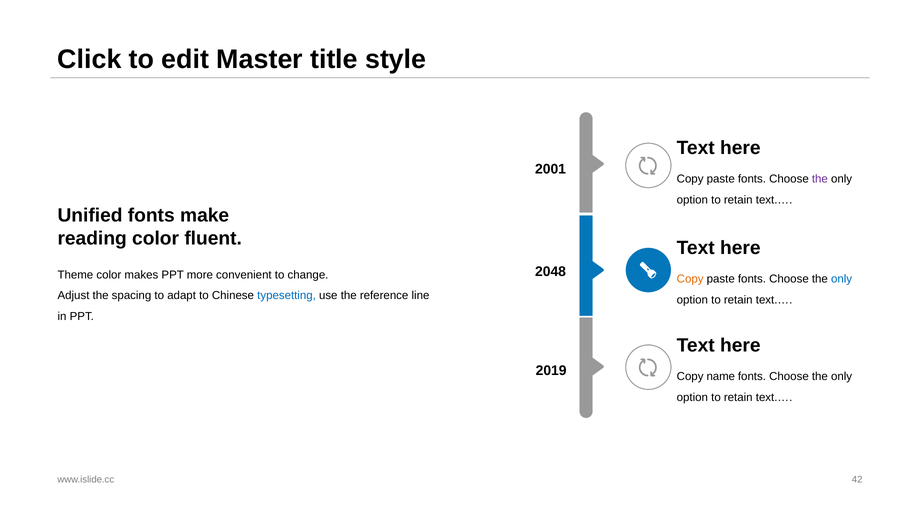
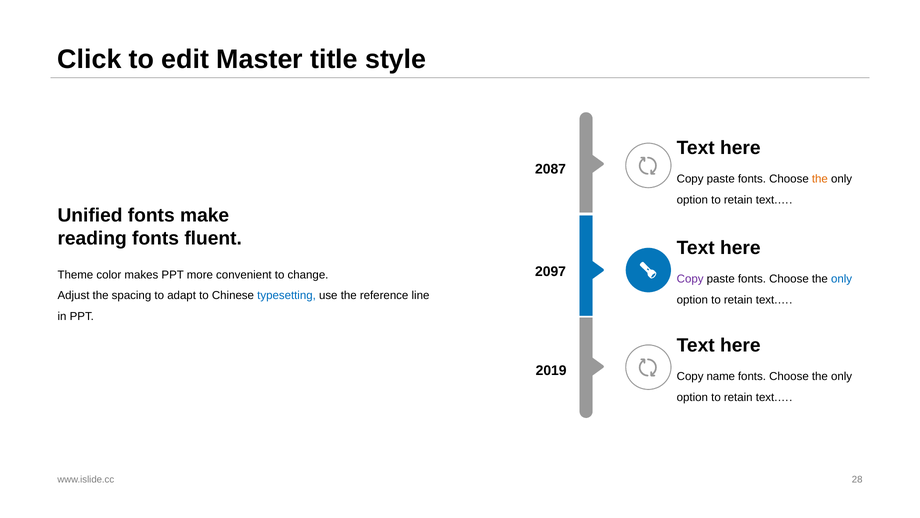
2001: 2001 -> 2087
the at (820, 179) colour: purple -> orange
reading color: color -> fonts
2048: 2048 -> 2097
Copy at (690, 279) colour: orange -> purple
42: 42 -> 28
